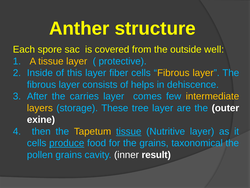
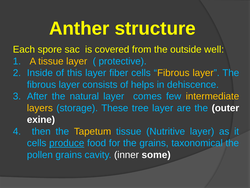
carries: carries -> natural
tissue at (129, 131) underline: present -> none
result: result -> some
